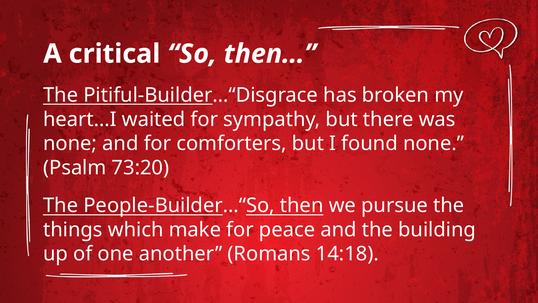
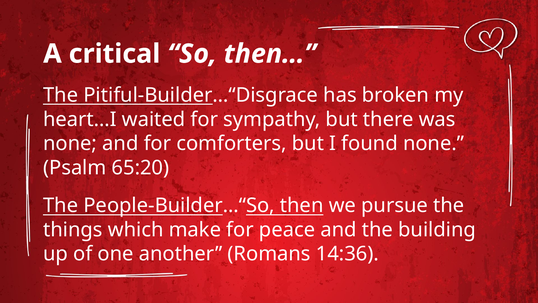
73:20: 73:20 -> 65:20
14:18: 14:18 -> 14:36
